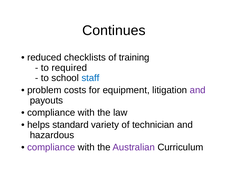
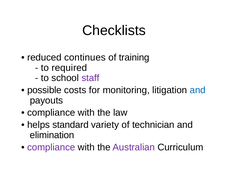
Continues: Continues -> Checklists
checklists: checklists -> continues
staff colour: blue -> purple
problem: problem -> possible
equipment: equipment -> monitoring
and at (198, 90) colour: purple -> blue
hazardous: hazardous -> elimination
